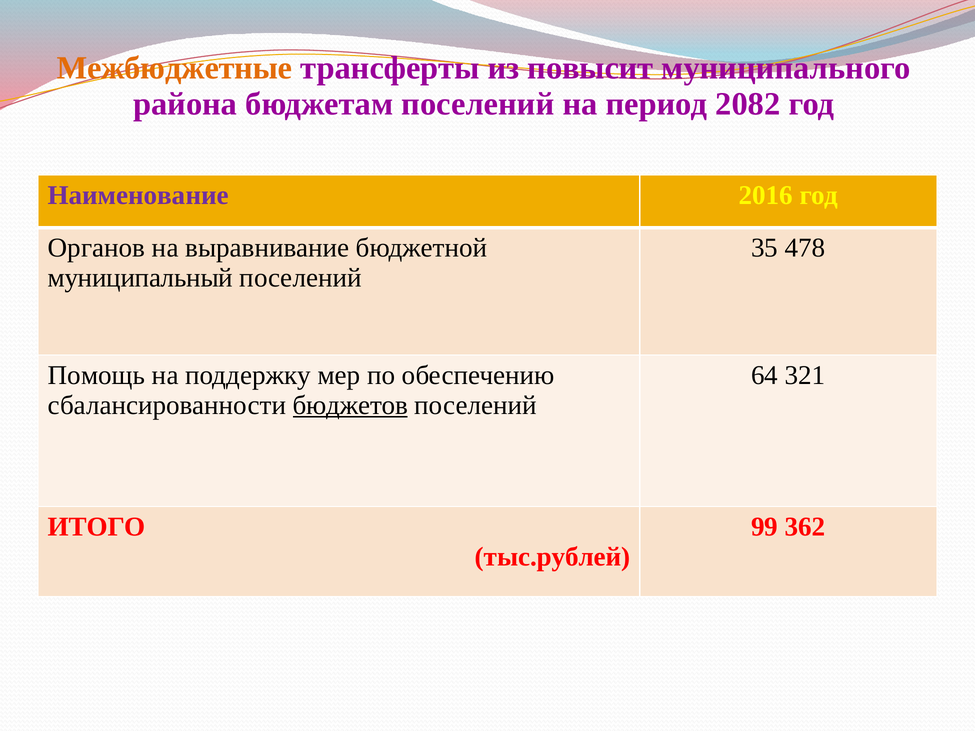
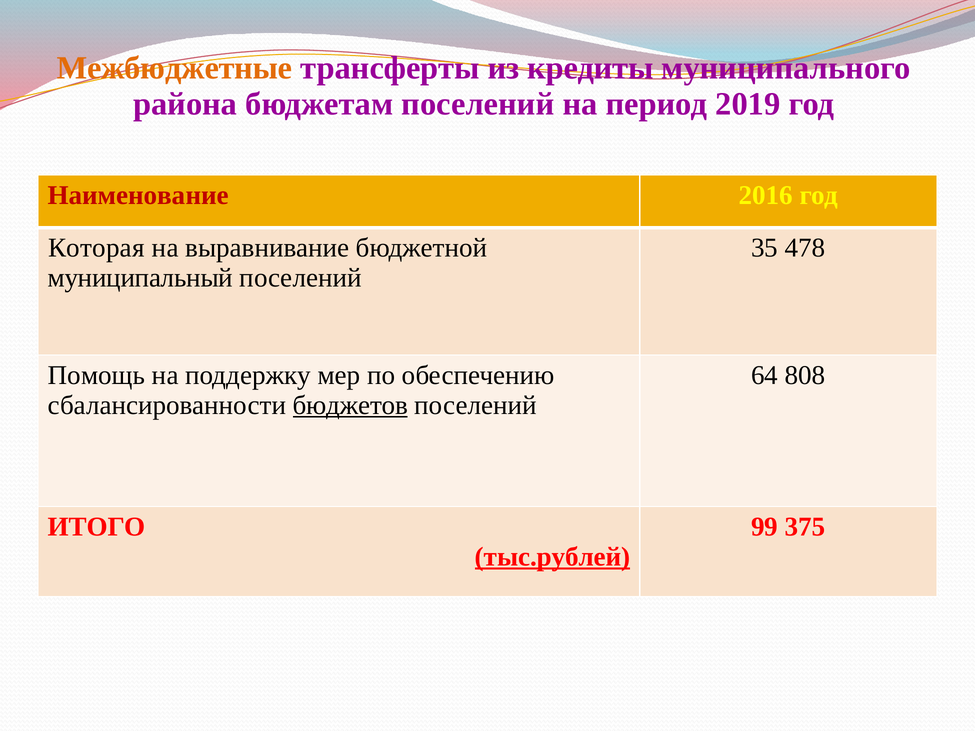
повысит: повысит -> кредиты
2082: 2082 -> 2019
Наименование colour: purple -> red
Органов: Органов -> Которая
321: 321 -> 808
362: 362 -> 375
тыс.рублей underline: none -> present
